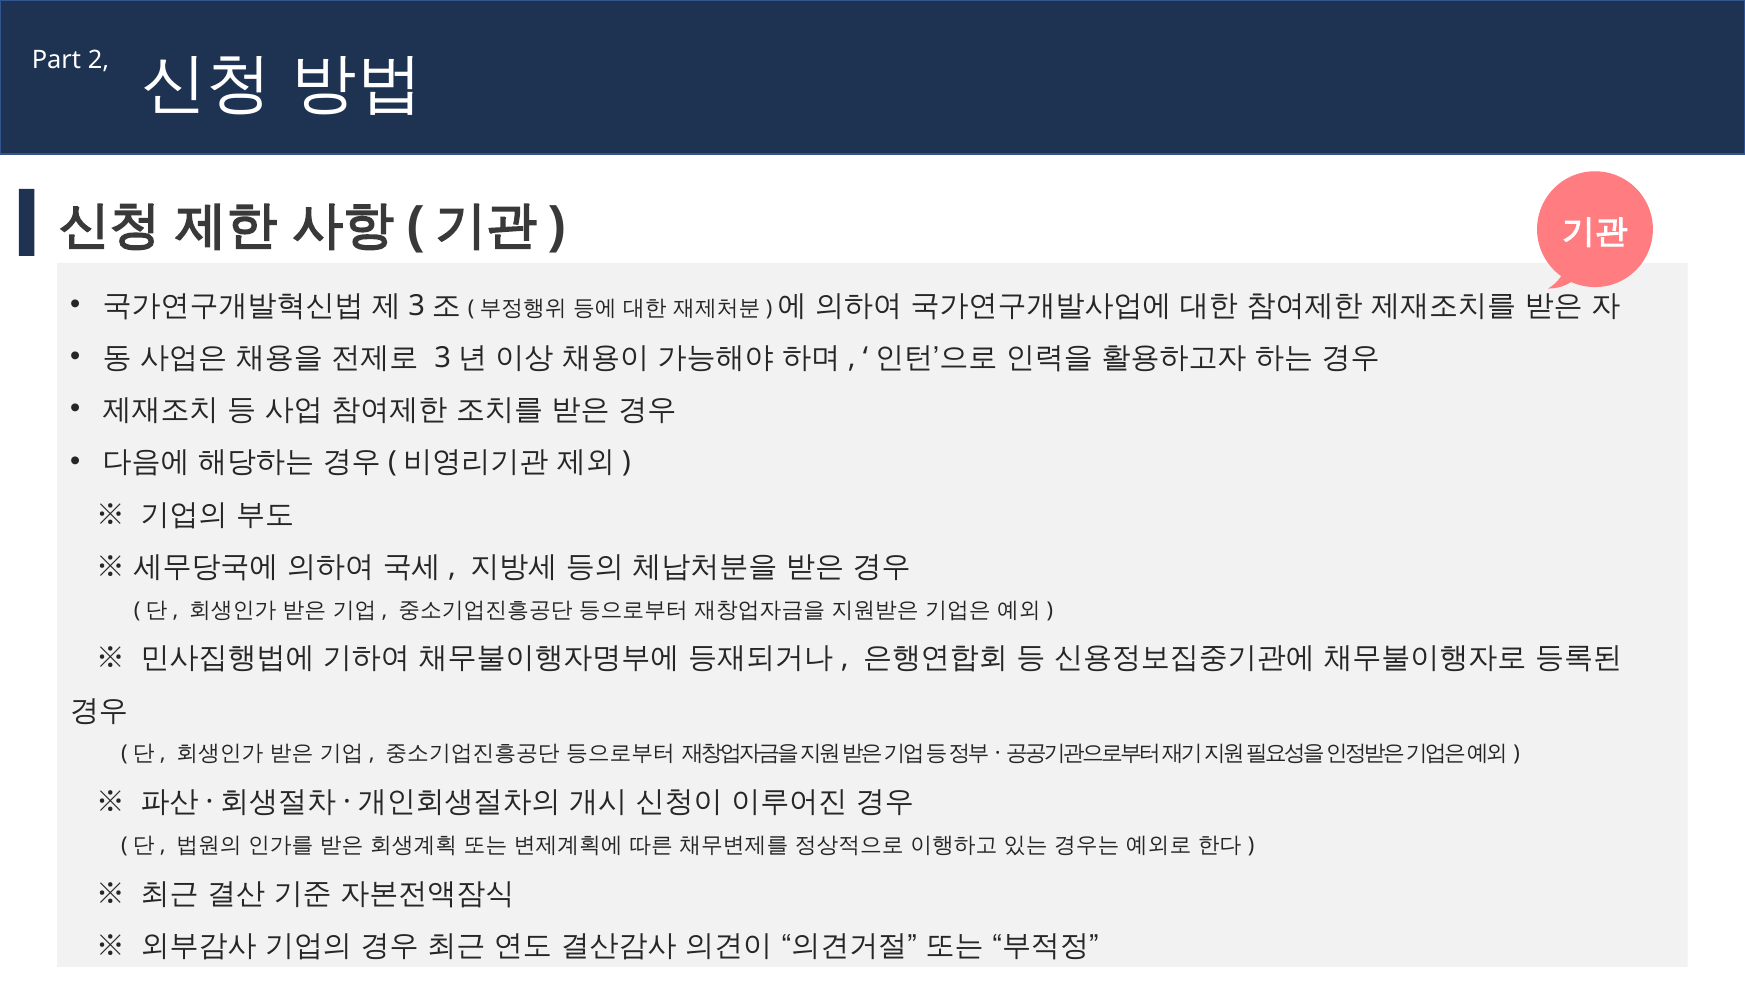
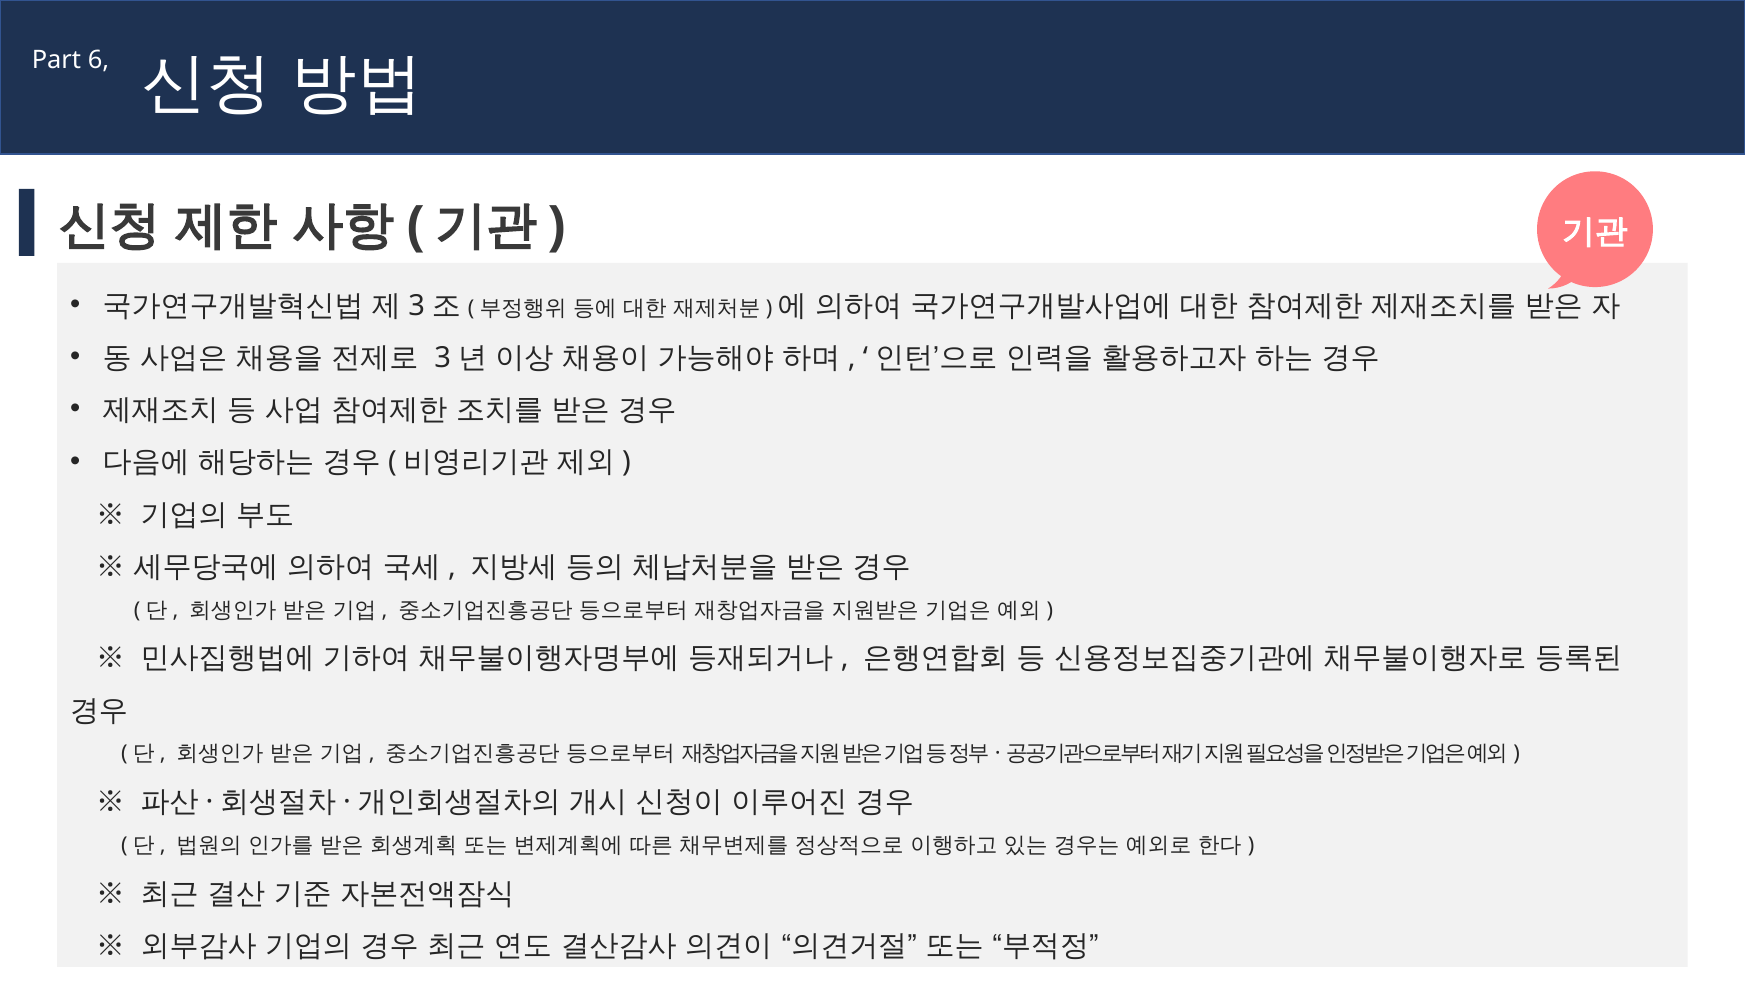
2: 2 -> 6
